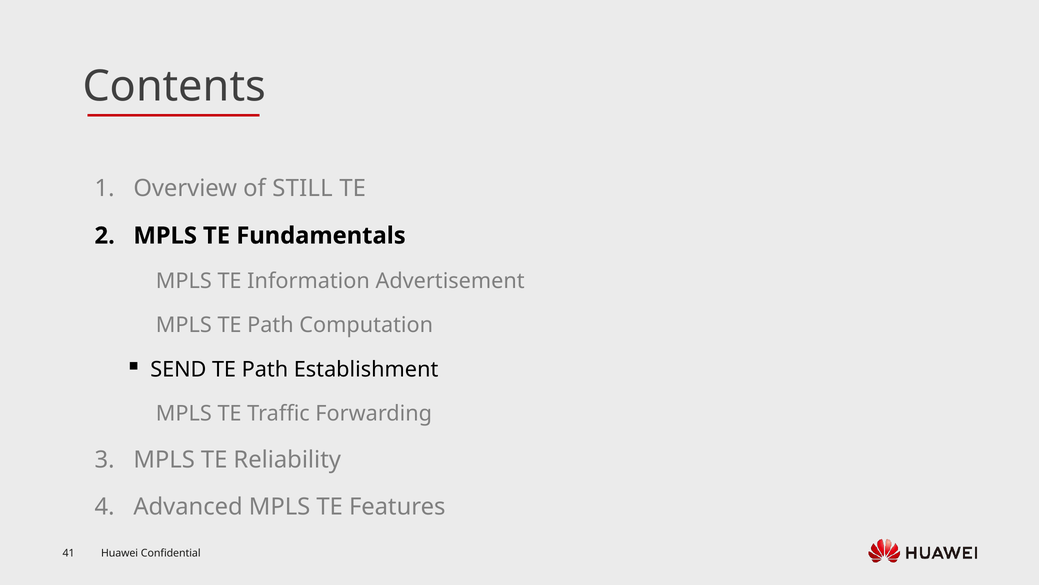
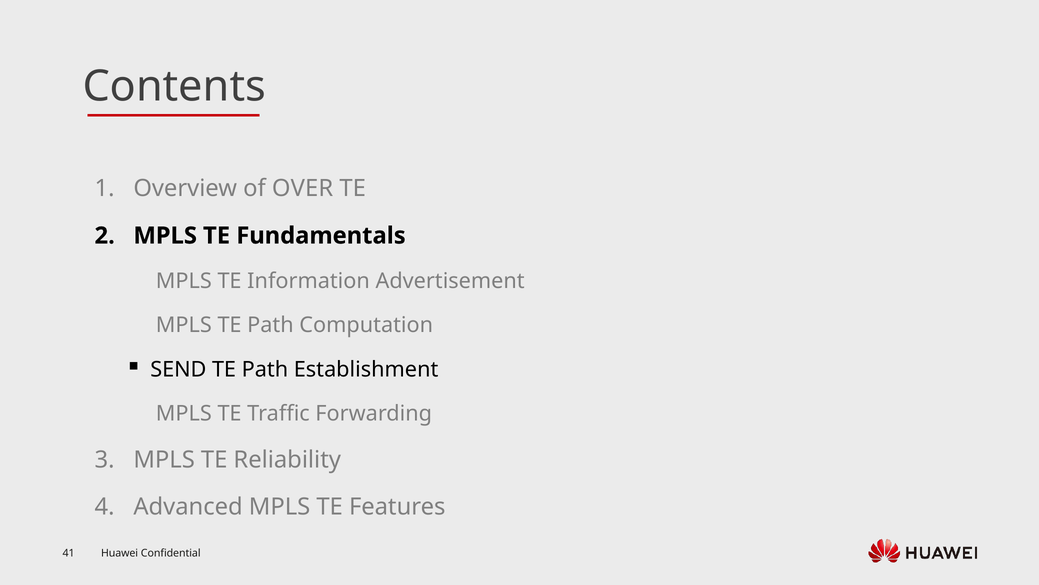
STILL: STILL -> OVER
